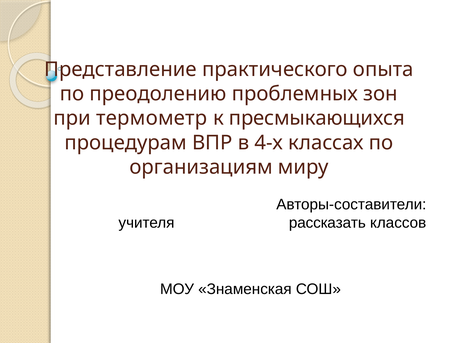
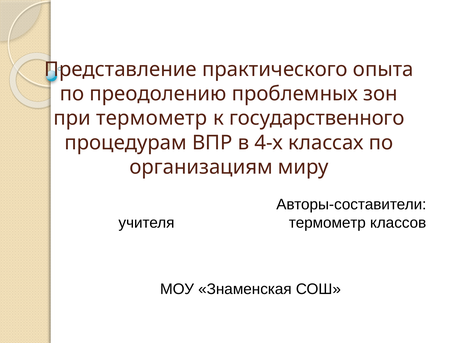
пресмыкающихся: пресмыкающихся -> государственного
учителя рассказать: рассказать -> термометр
